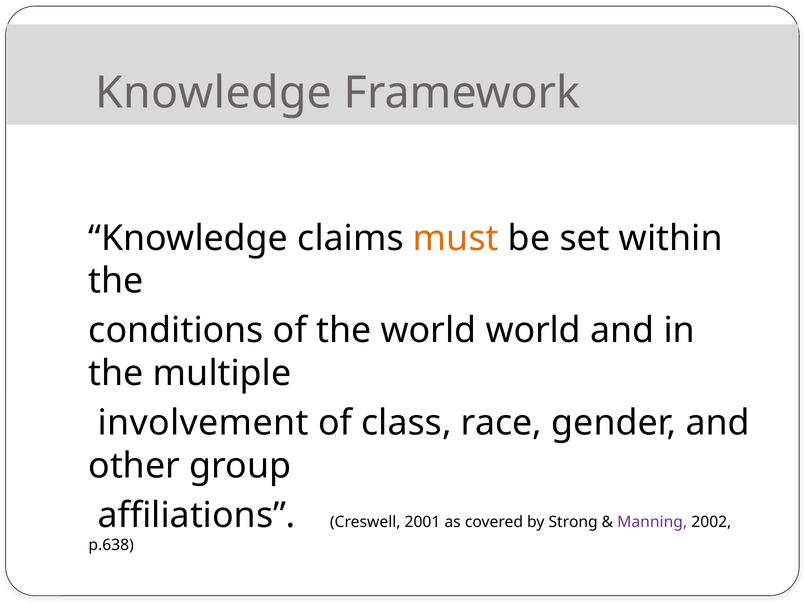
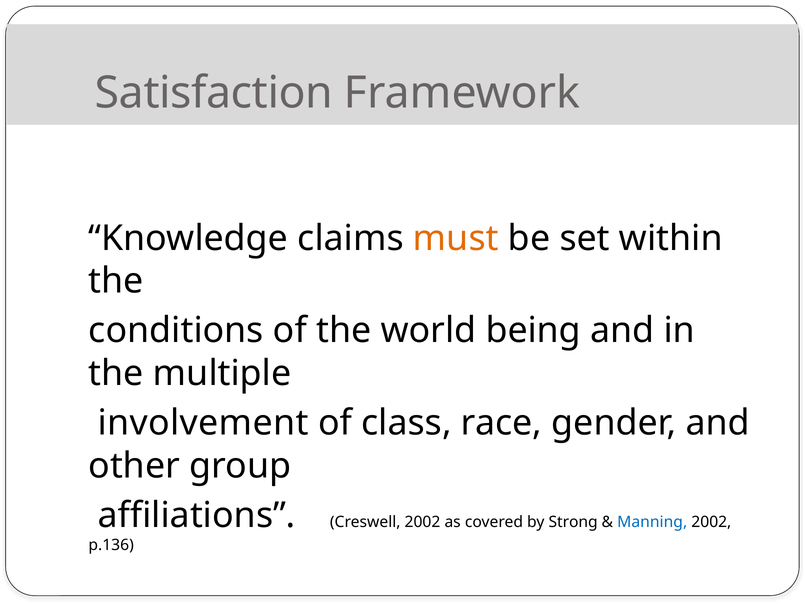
Knowledge at (214, 93): Knowledge -> Satisfaction
world world: world -> being
Creswell 2001: 2001 -> 2002
Manning colour: purple -> blue
p.638: p.638 -> p.136
